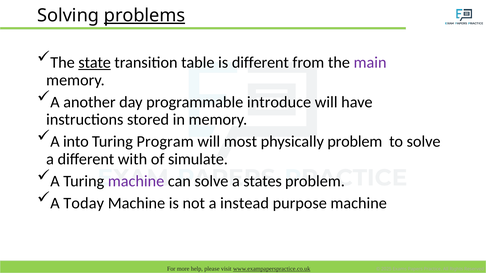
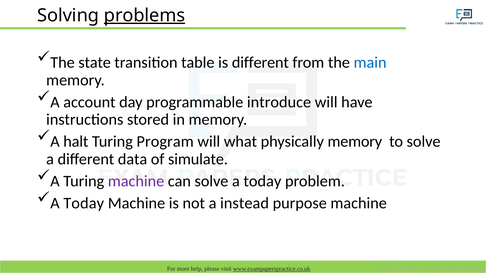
state underline: present -> none
main colour: purple -> blue
another: another -> account
into: into -> halt
most: most -> what
physically problem: problem -> memory
with: with -> data
solve a states: states -> today
